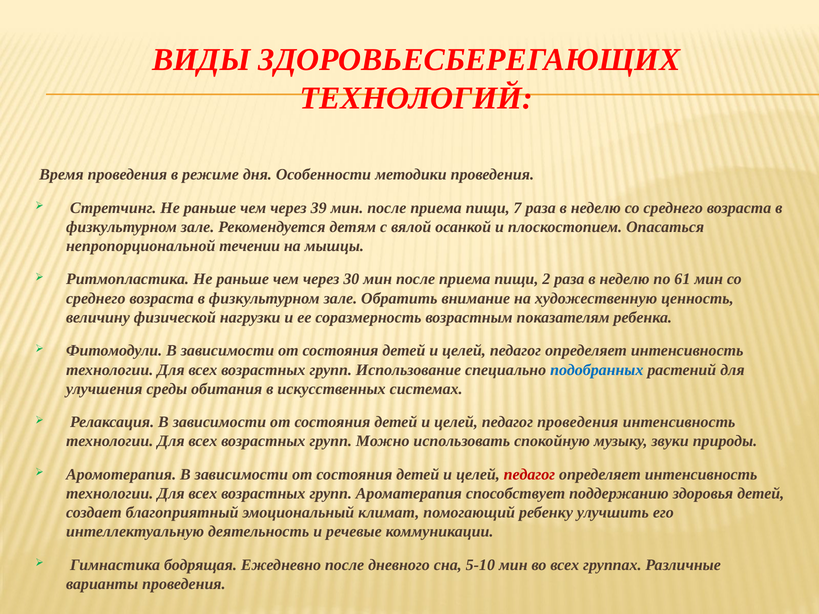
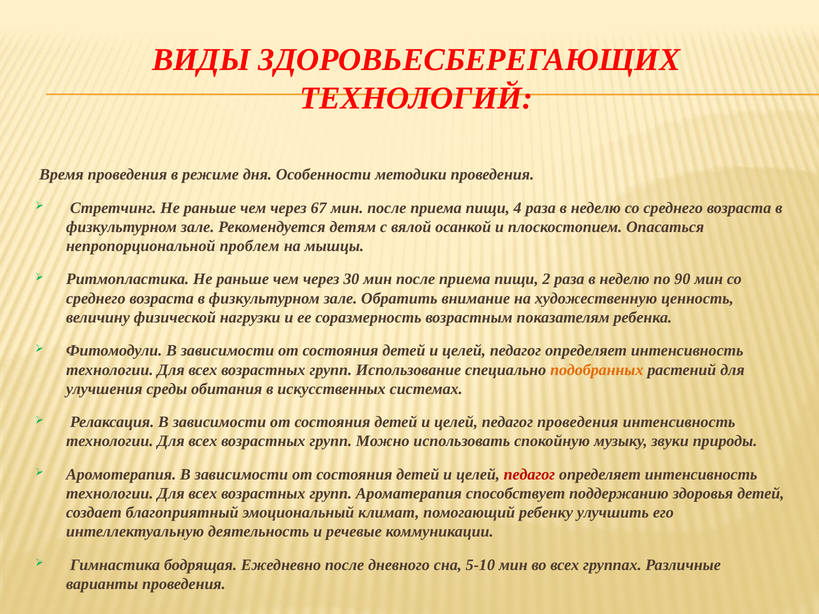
39: 39 -> 67
7: 7 -> 4
течении: течении -> проблем
61: 61 -> 90
подобранных colour: blue -> orange
